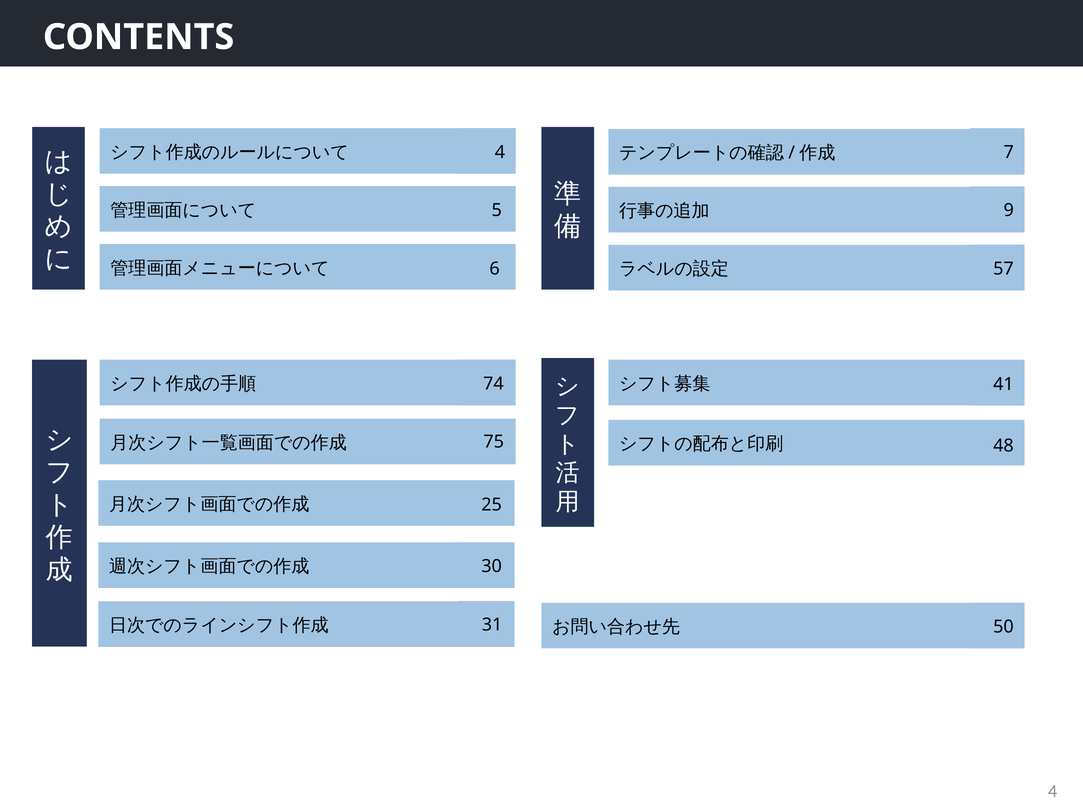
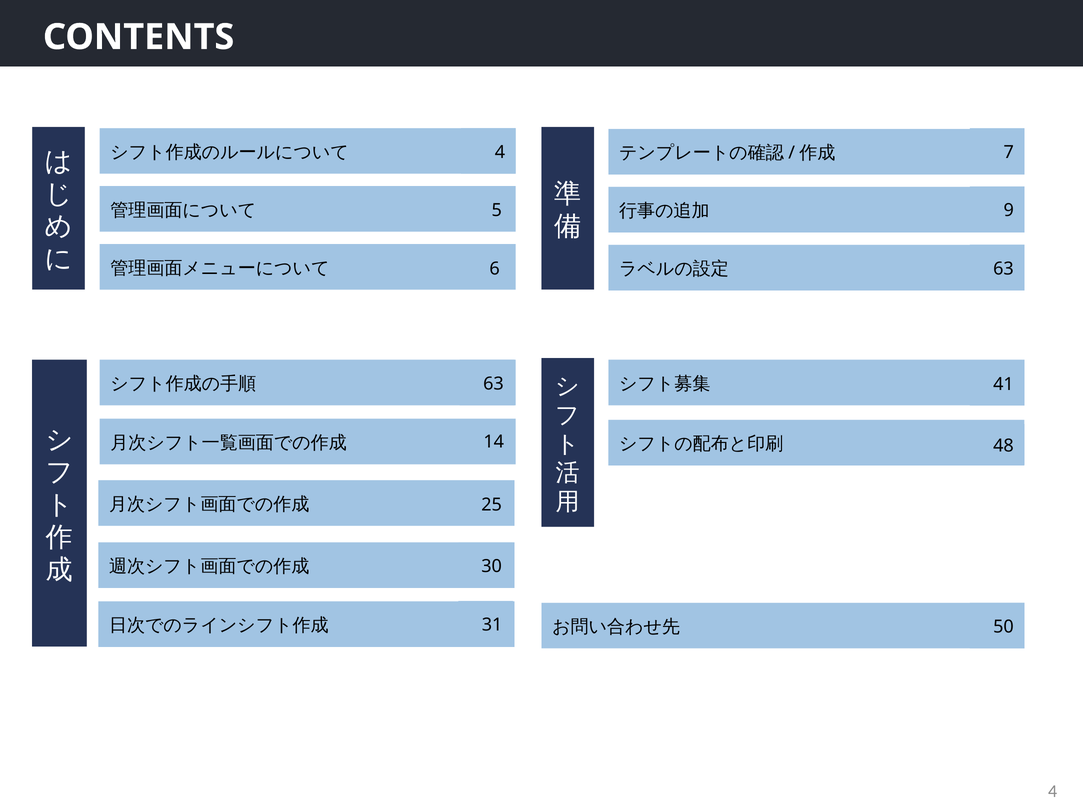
57 at (1004, 269): 57 -> 63
74 at (493, 384): 74 -> 63
75: 75 -> 14
